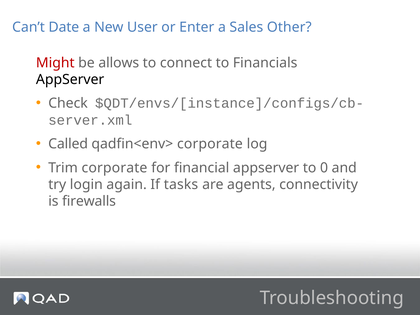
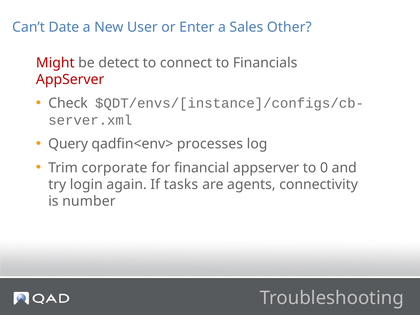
allows: allows -> detect
AppServer at (70, 80) colour: black -> red
Called: Called -> Query
qadfin<env> corporate: corporate -> processes
firewalls: firewalls -> number
